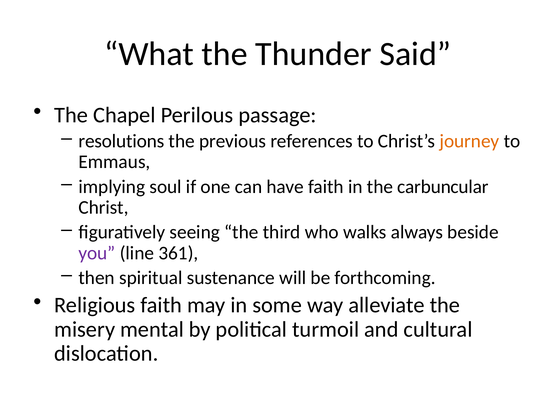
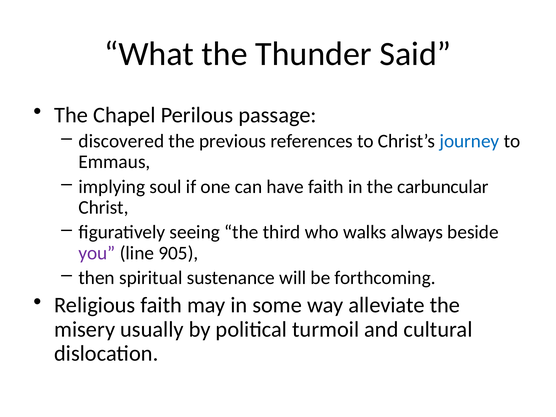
resolutions: resolutions -> discovered
journey colour: orange -> blue
361: 361 -> 905
mental: mental -> usually
